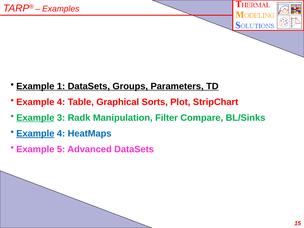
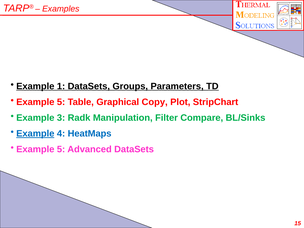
4 at (61, 102): 4 -> 5
Sorts: Sorts -> Copy
Example at (35, 118) underline: present -> none
